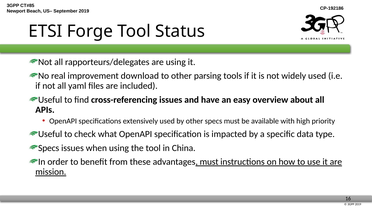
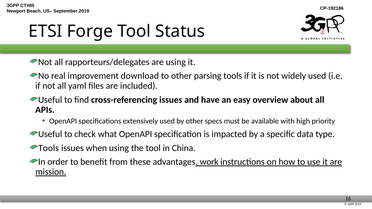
Specs at (49, 148): Specs -> Tools
advantages must: must -> work
